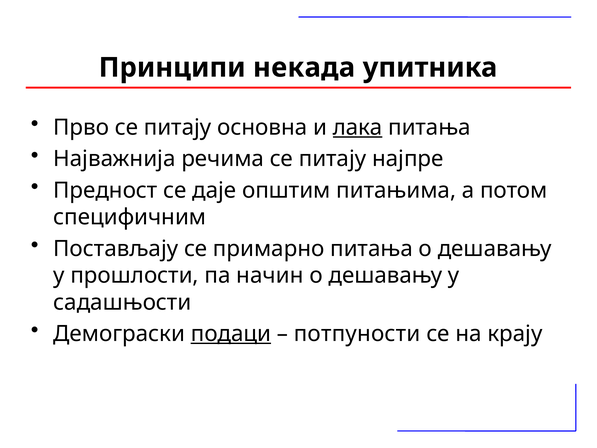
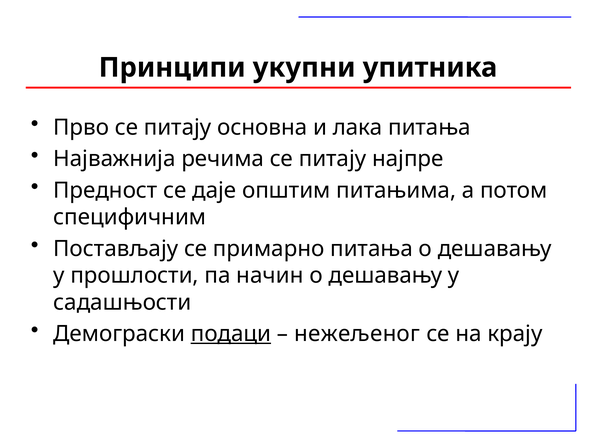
некада: некада -> укупни
лака underline: present -> none
потпуности: потпуности -> нежељеног
